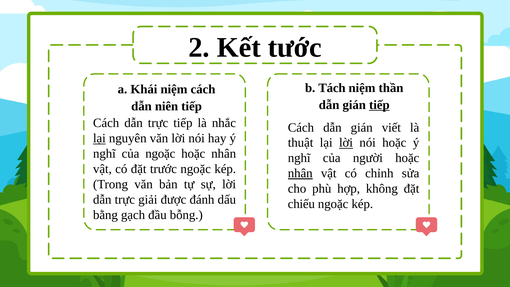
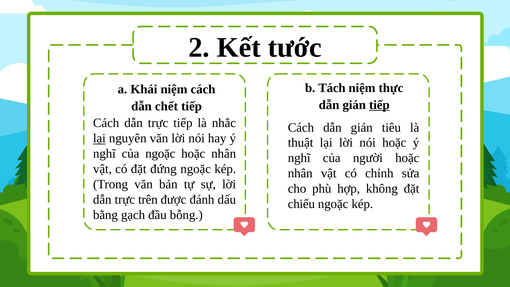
thần: thần -> thực
niên: niên -> chết
viết: viết -> tiêu
lời at (346, 143) underline: present -> none
trước: trước -> đứng
nhân at (300, 173) underline: present -> none
giải: giải -> trên
